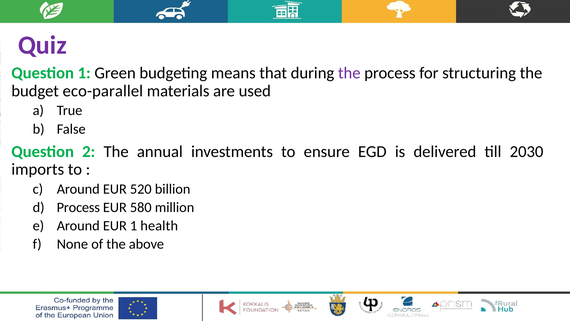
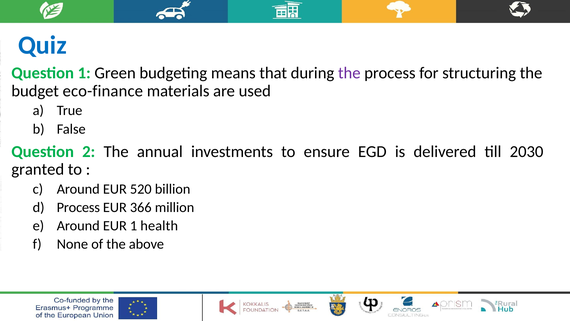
Quiz colour: purple -> blue
eco-parallel: eco-parallel -> eco-finance
imports: imports -> granted
580: 580 -> 366
